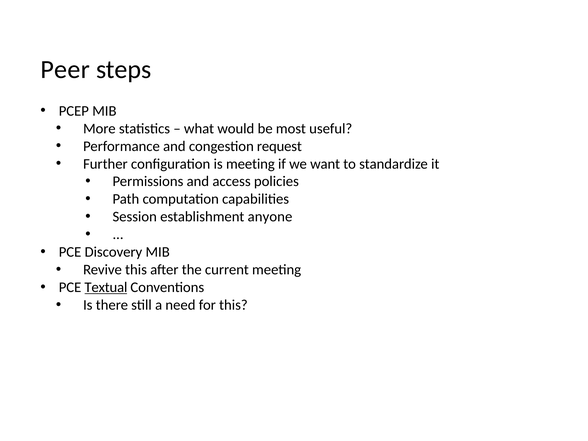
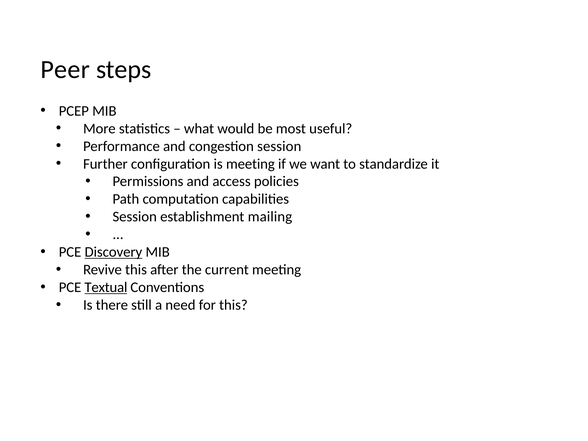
congestion request: request -> session
anyone: anyone -> mailing
Discovery underline: none -> present
